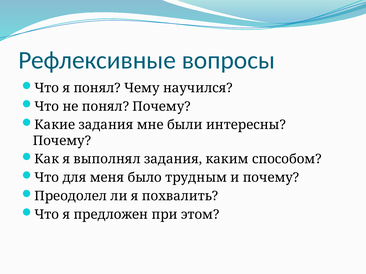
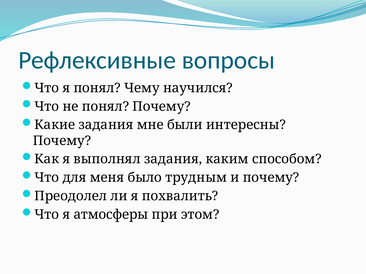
предложен: предложен -> атмосферы
